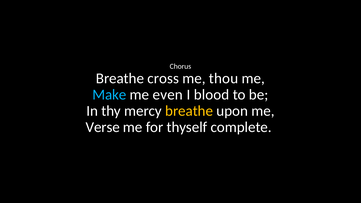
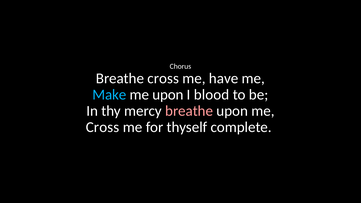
thou: thou -> have
me even: even -> upon
breathe at (189, 111) colour: yellow -> pink
Verse at (103, 127): Verse -> Cross
